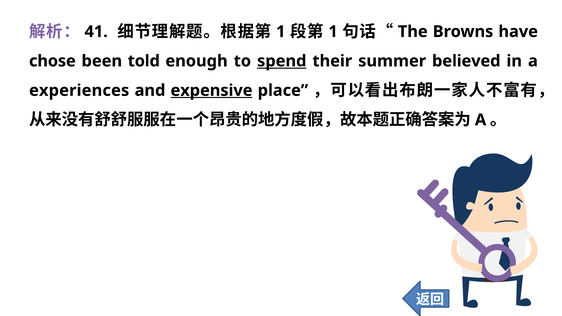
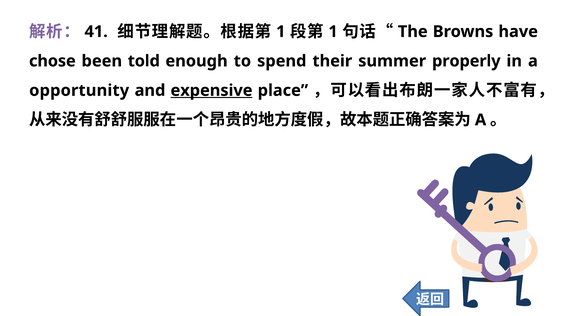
spend underline: present -> none
believed: believed -> properly
experiences: experiences -> opportunity
